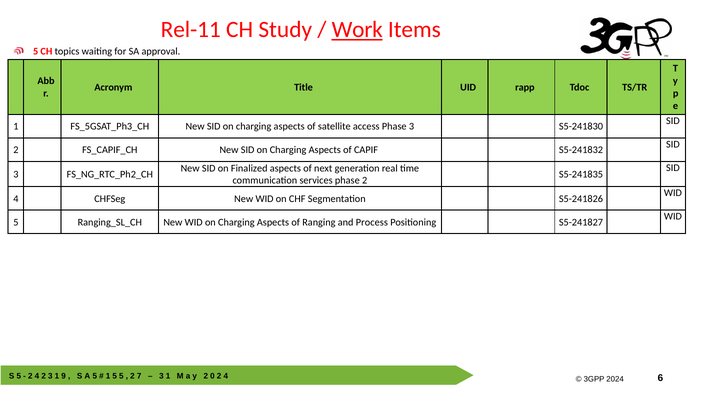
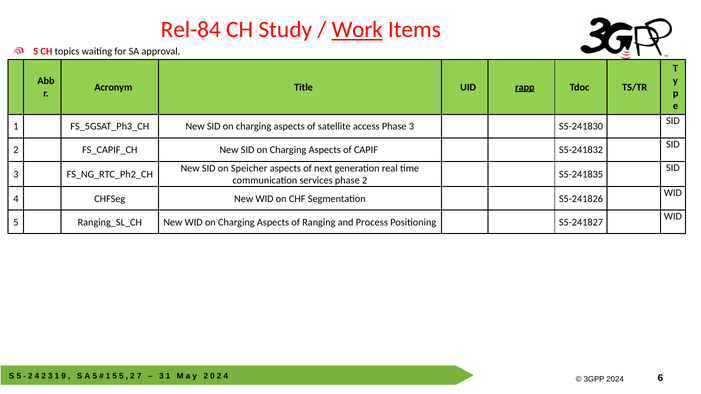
Rel-11: Rel-11 -> Rel-84
rapp underline: none -> present
Finalized: Finalized -> Speicher
